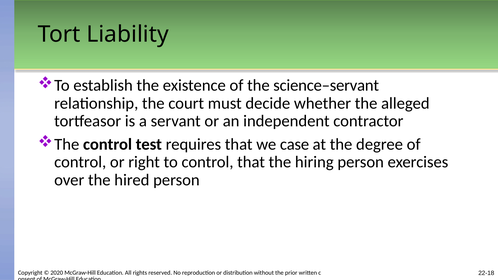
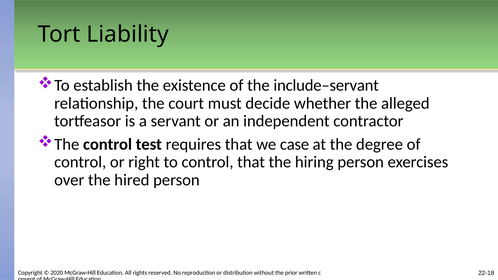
science–servant: science–servant -> include–servant
